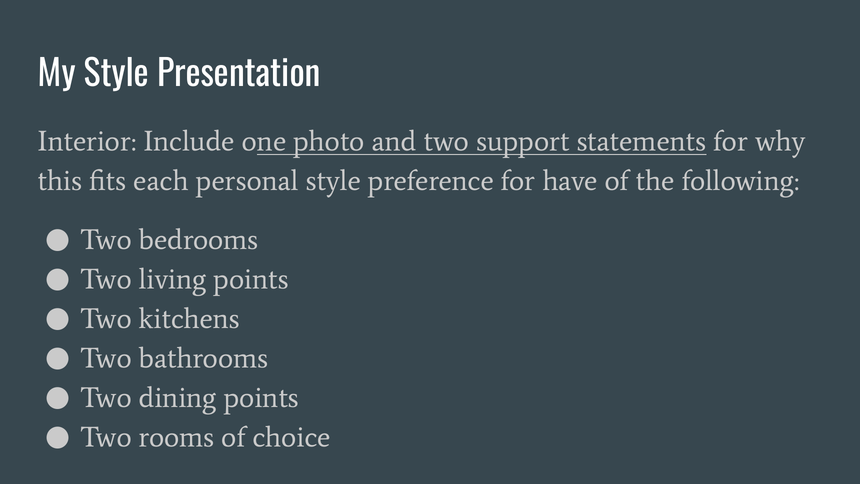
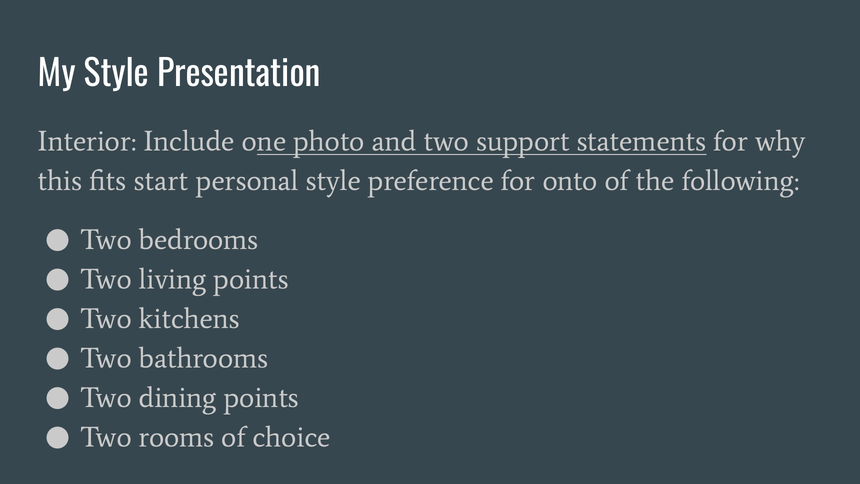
each: each -> start
have: have -> onto
